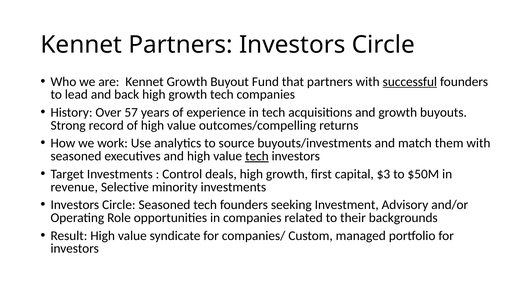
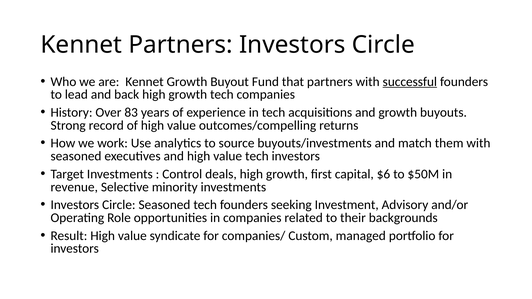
57: 57 -> 83
tech at (257, 156) underline: present -> none
$3: $3 -> $6
